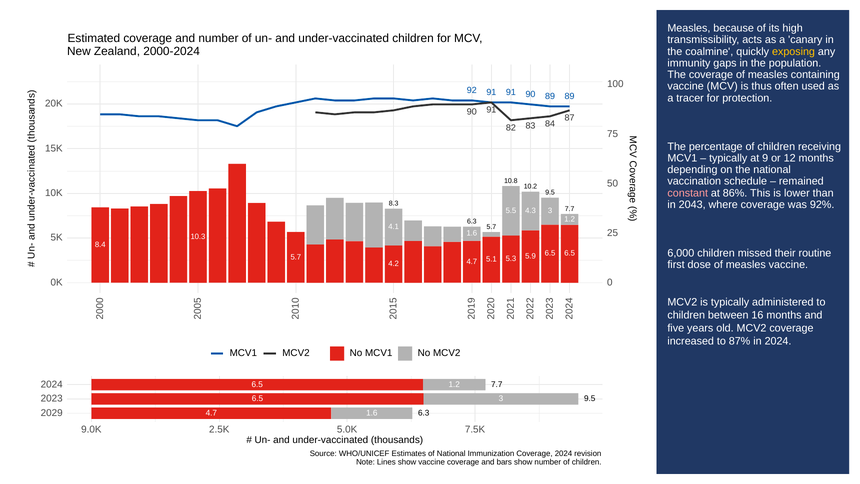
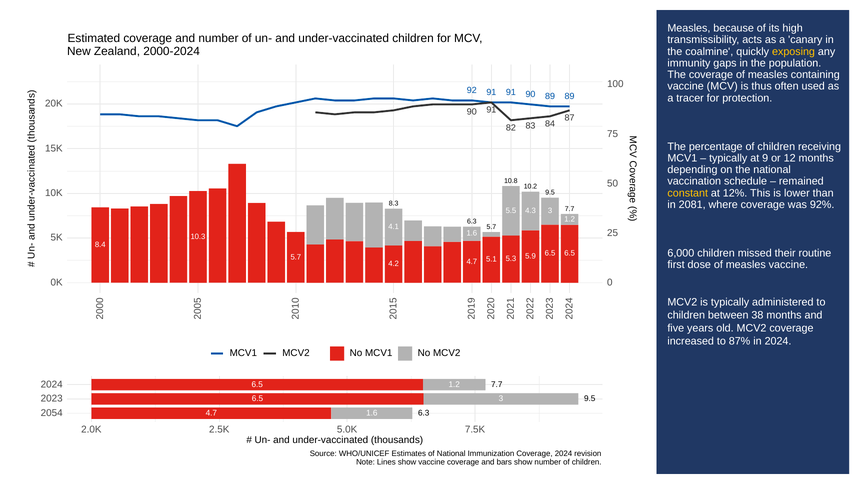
constant colour: pink -> yellow
86%: 86% -> 12%
2043: 2043 -> 2081
16: 16 -> 38
2029: 2029 -> 2054
9.0K: 9.0K -> 2.0K
